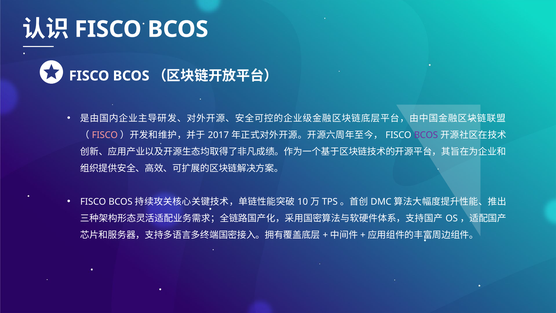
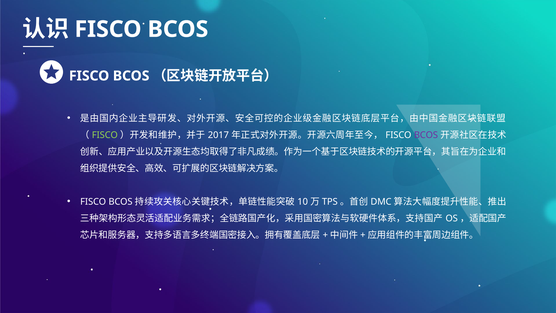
FISCO at (105, 135) colour: pink -> light green
